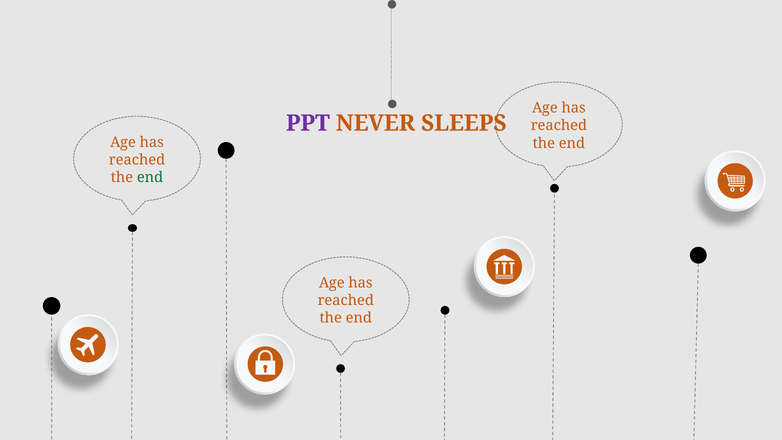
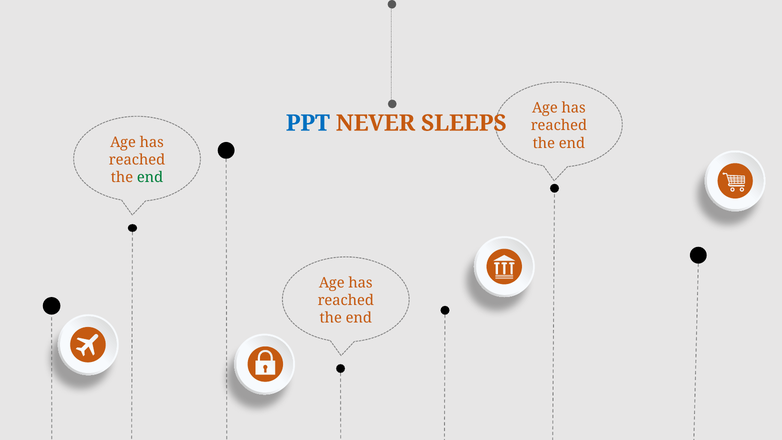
PPT colour: purple -> blue
